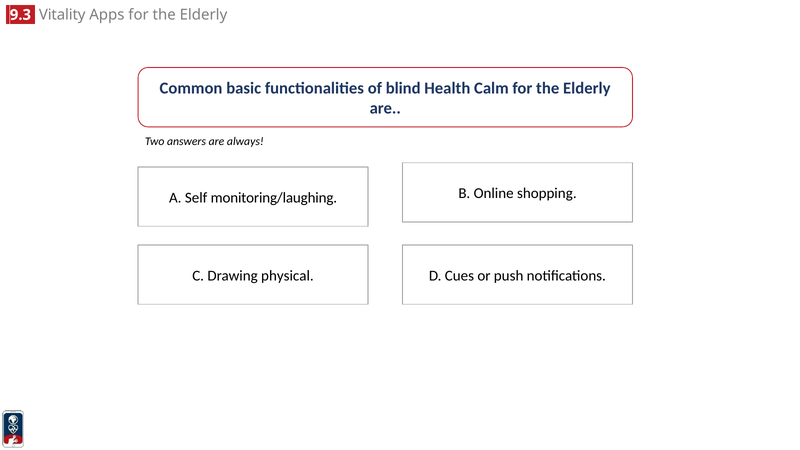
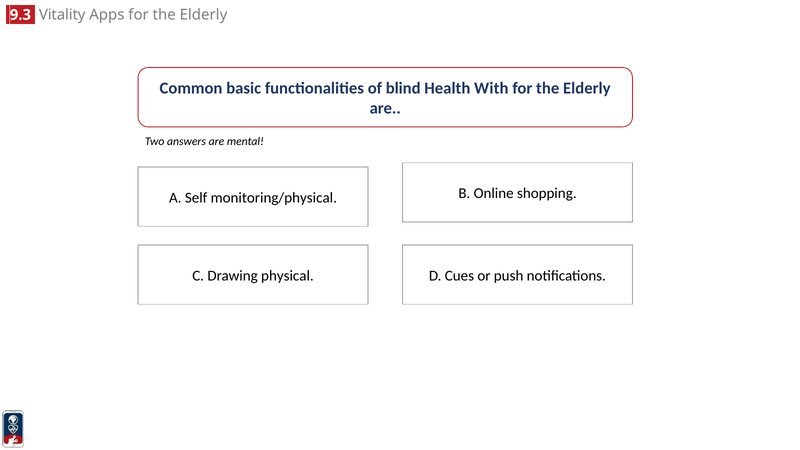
Calm: Calm -> With
always: always -> mental
monitoring/laughing: monitoring/laughing -> monitoring/physical
